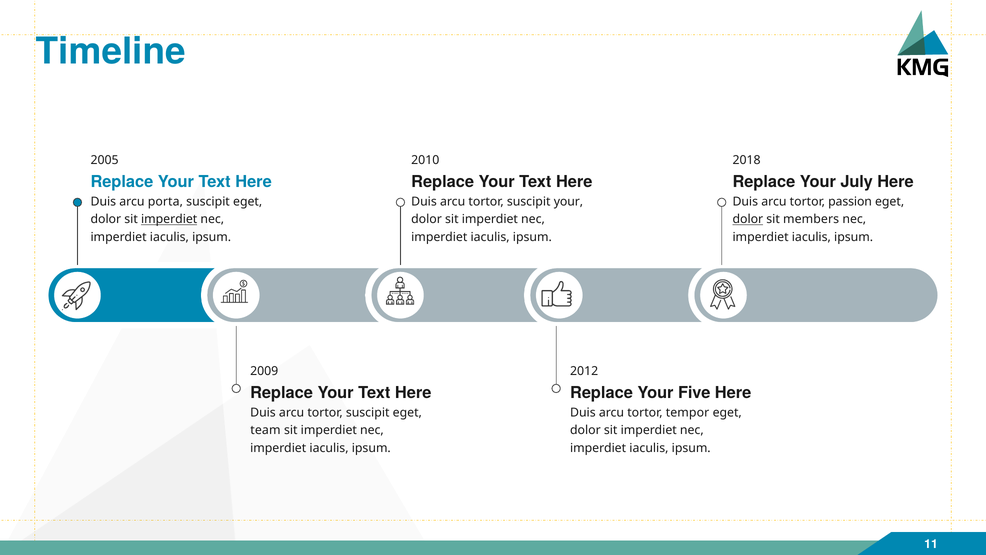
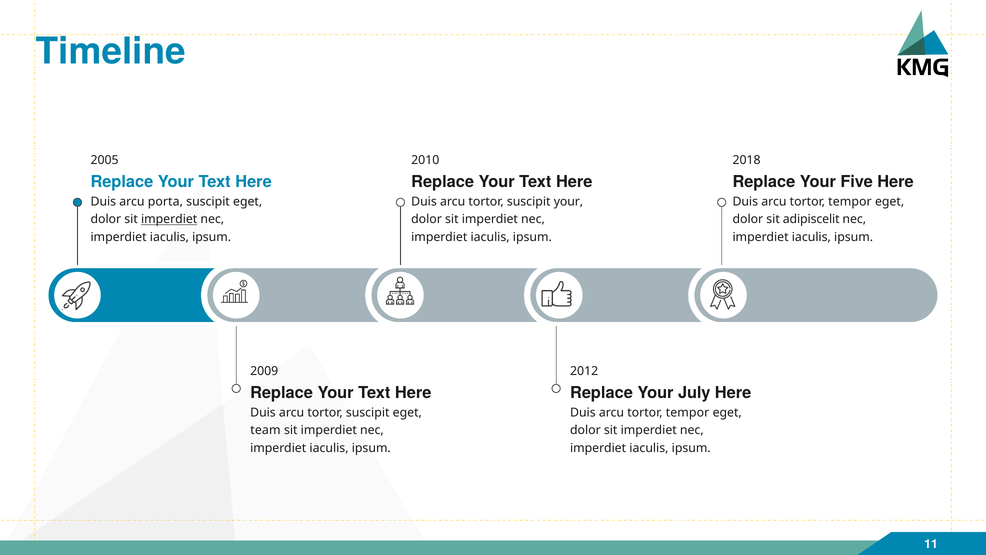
July: July -> Five
passion at (850, 201): passion -> tempor
dolor at (748, 219) underline: present -> none
members: members -> adipiscelit
Five: Five -> July
